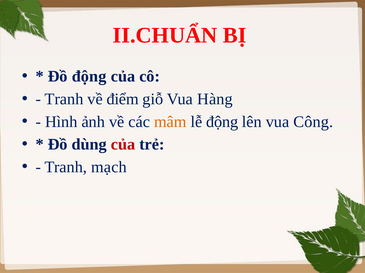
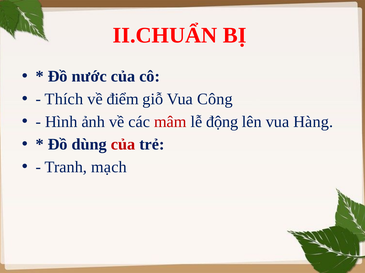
Đồ động: động -> nước
Tranh at (64, 99): Tranh -> Thích
Hàng: Hàng -> Công
mâm colour: orange -> red
Công: Công -> Hàng
